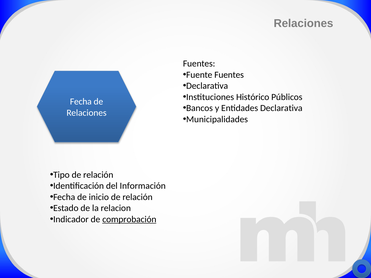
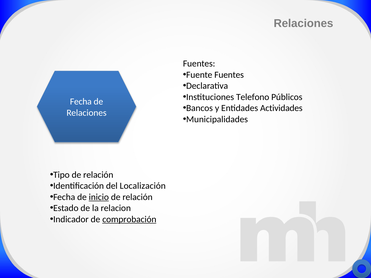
Histórico: Histórico -> Telefono
Entidades Declarativa: Declarativa -> Actividades
Información: Información -> Localización
inicio underline: none -> present
